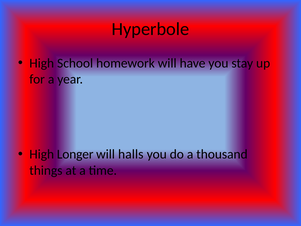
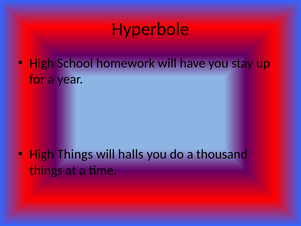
High Longer: Longer -> Things
